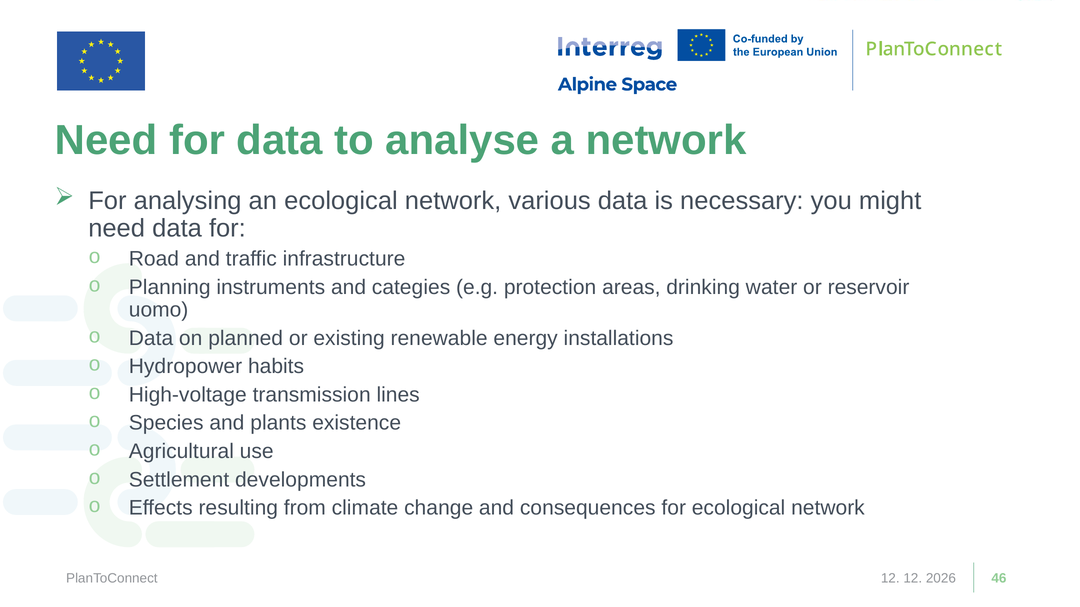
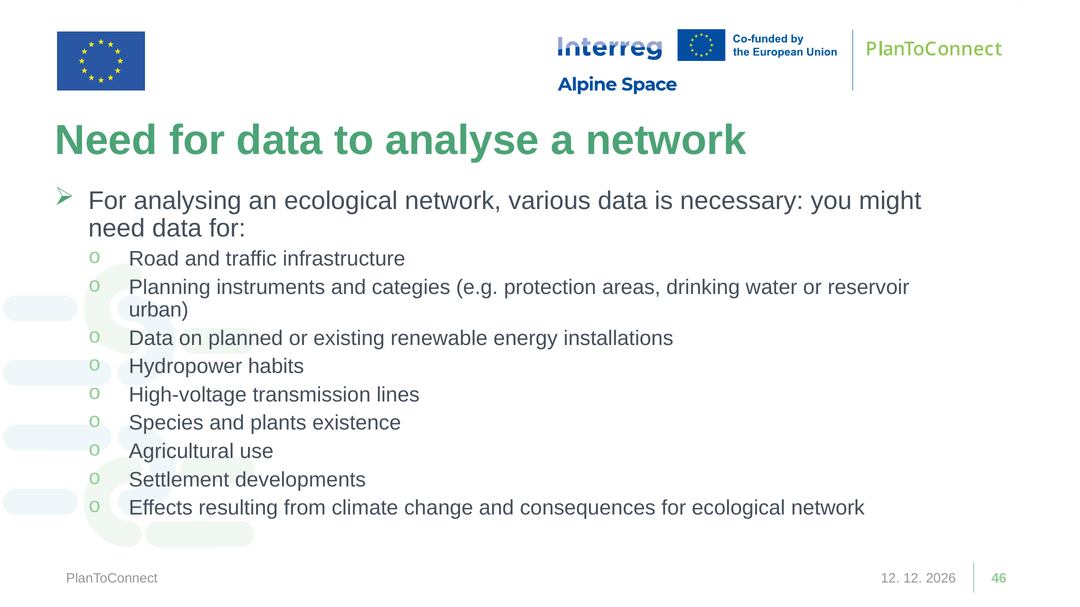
uomo: uomo -> urban
